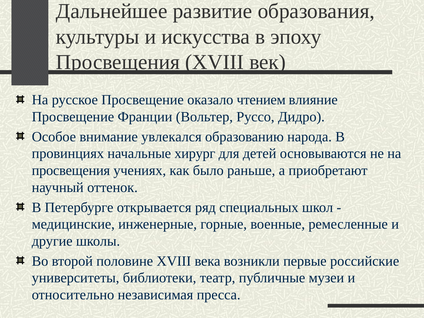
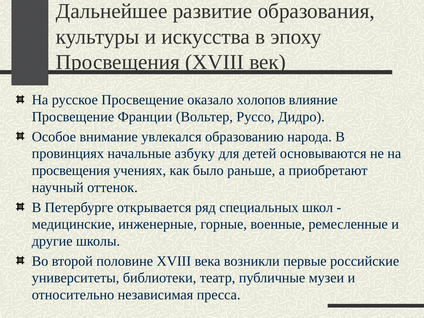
чтением: чтением -> холопов
хирург: хирург -> азбуку
